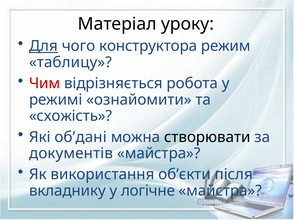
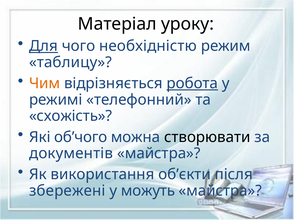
конструктора: конструктора -> необхідністю
Чим colour: red -> orange
робота underline: none -> present
ознайомити: ознайомити -> телефонний
об’дані: об’дані -> об’чого
вкладнику: вкладнику -> збережені
логічне: логічне -> можуть
